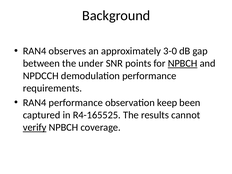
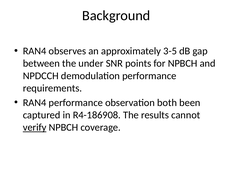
3-0: 3-0 -> 3-5
NPBCH at (183, 63) underline: present -> none
keep: keep -> both
R4-165525: R4-165525 -> R4-186908
